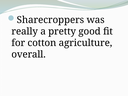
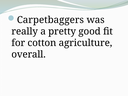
Sharecroppers: Sharecroppers -> Carpetbaggers
